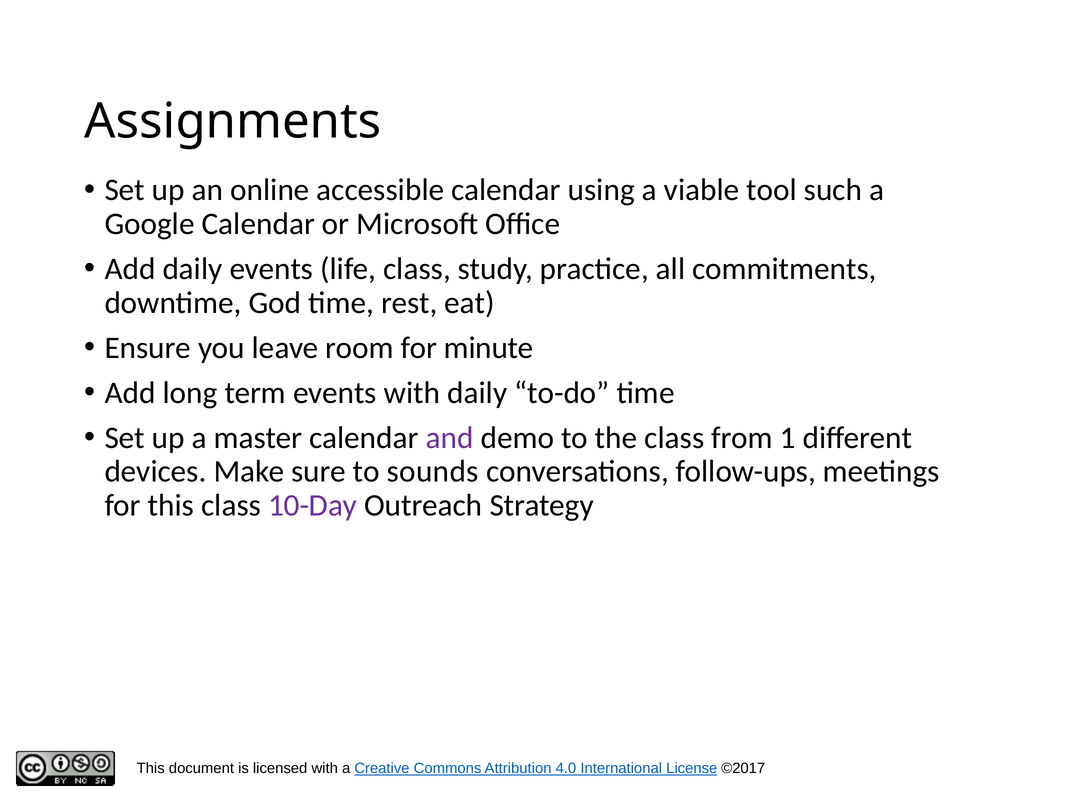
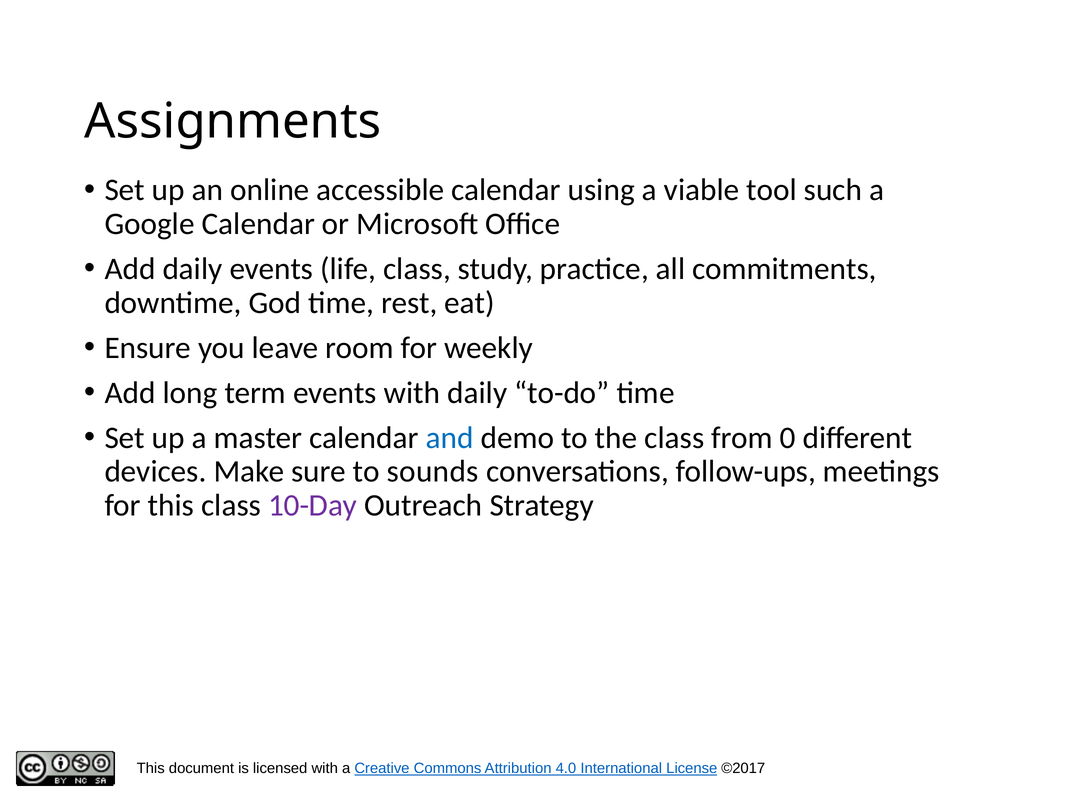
minute: minute -> weekly
and colour: purple -> blue
1: 1 -> 0
